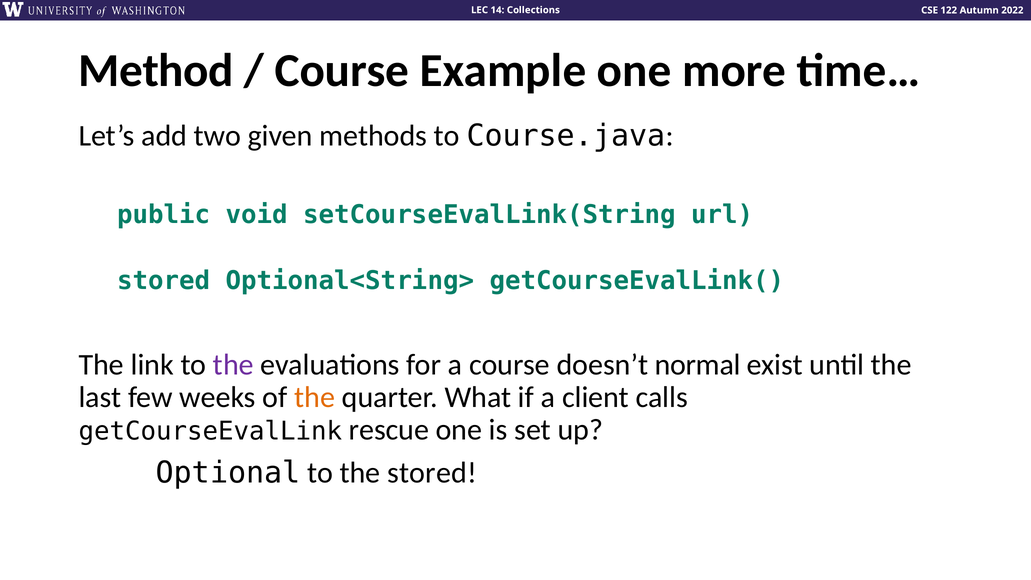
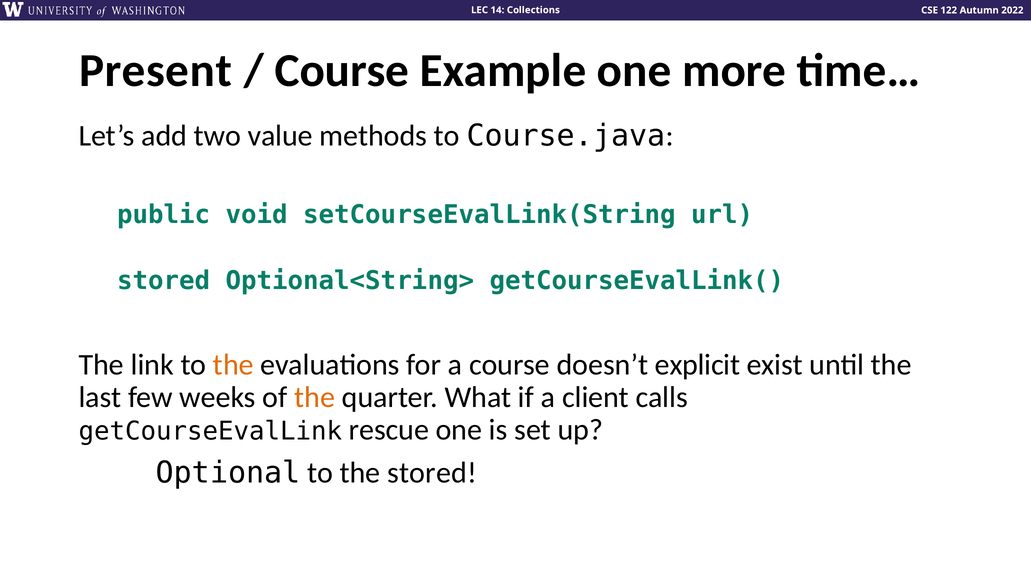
Method: Method -> Present
given: given -> value
the at (233, 365) colour: purple -> orange
normal: normal -> explicit
